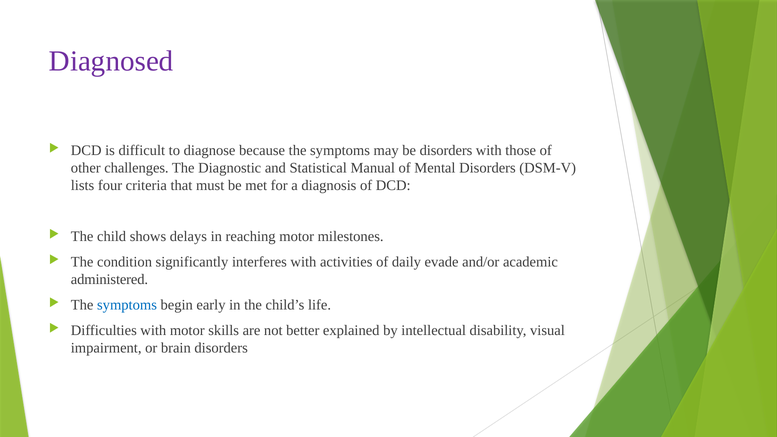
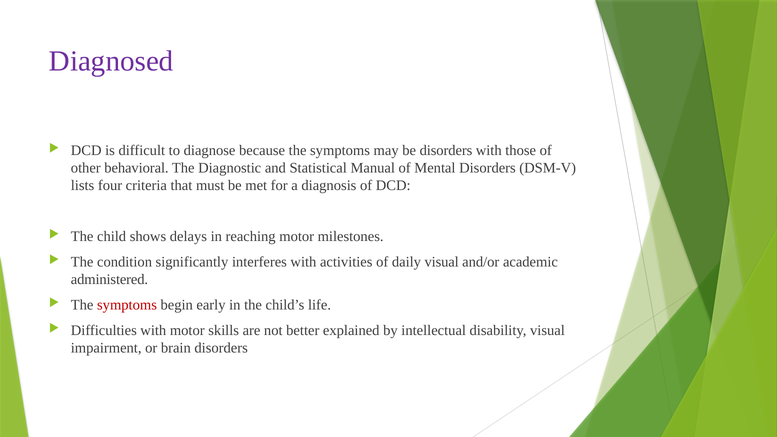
challenges: challenges -> behavioral
daily evade: evade -> visual
symptoms at (127, 305) colour: blue -> red
